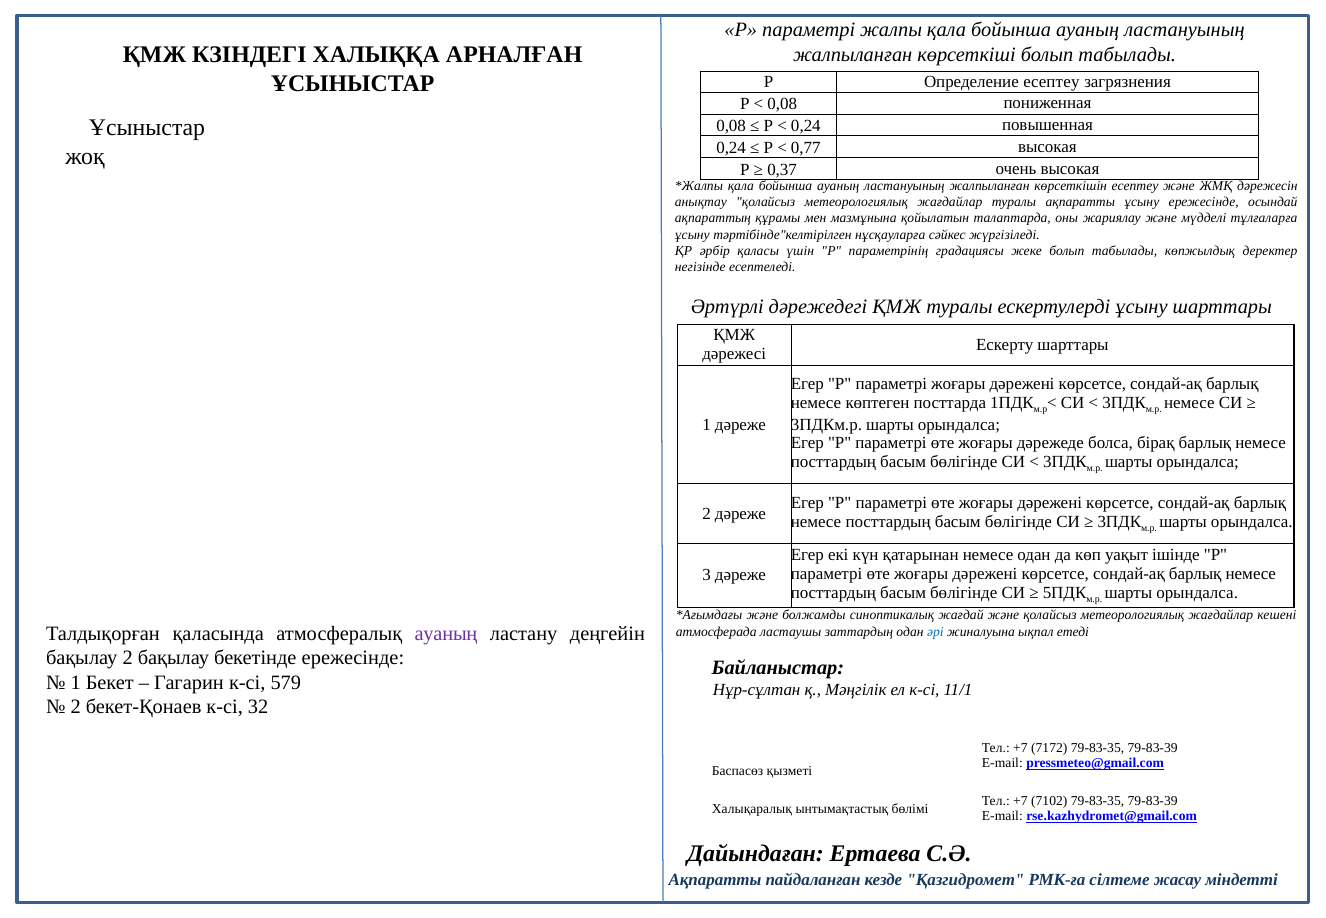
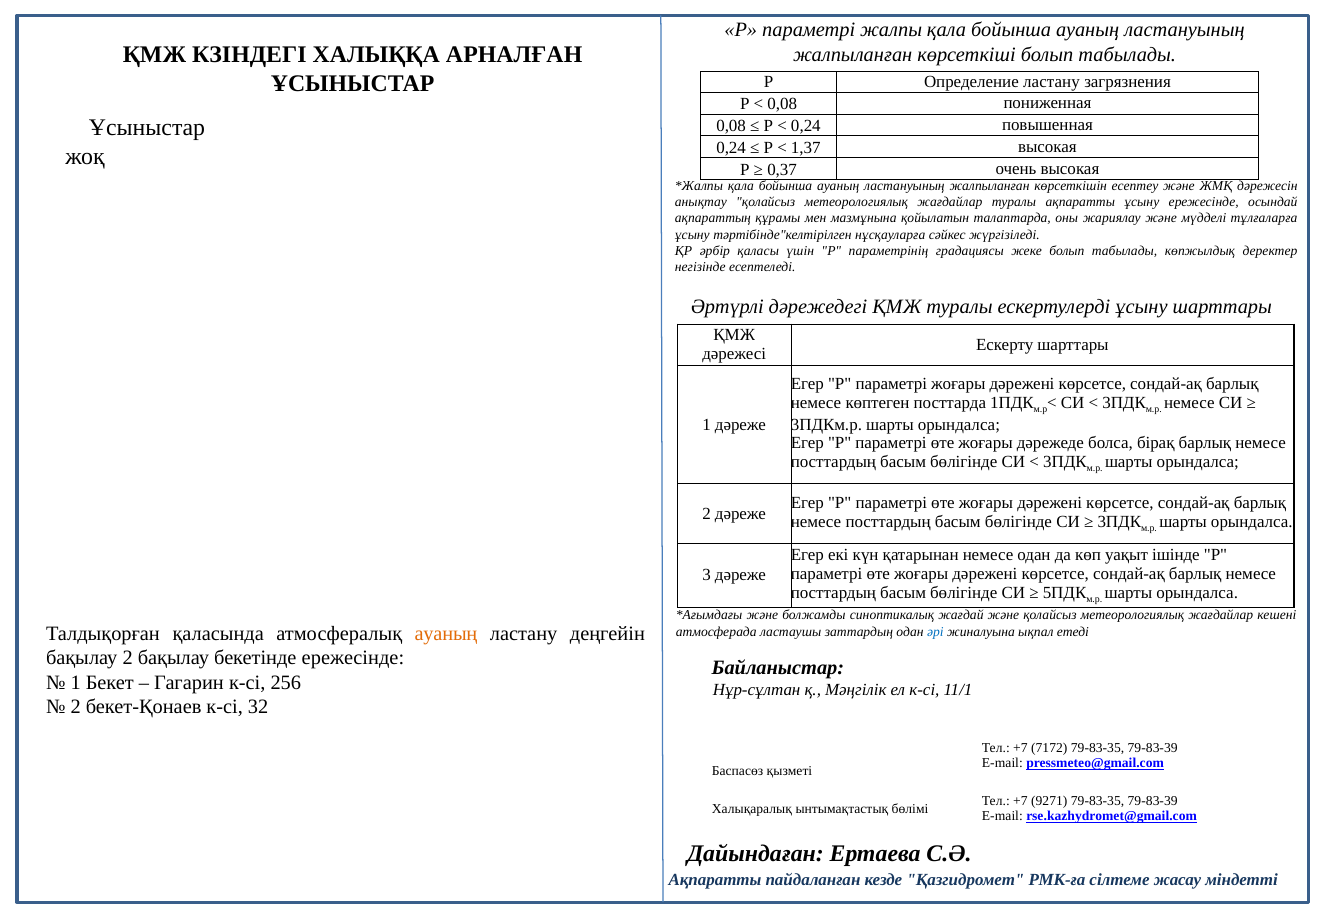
Определение есептеу: есептеу -> ластану
0,77: 0,77 -> 1,37
ауаның at (446, 634) colour: purple -> orange
579: 579 -> 256
7102: 7102 -> 9271
